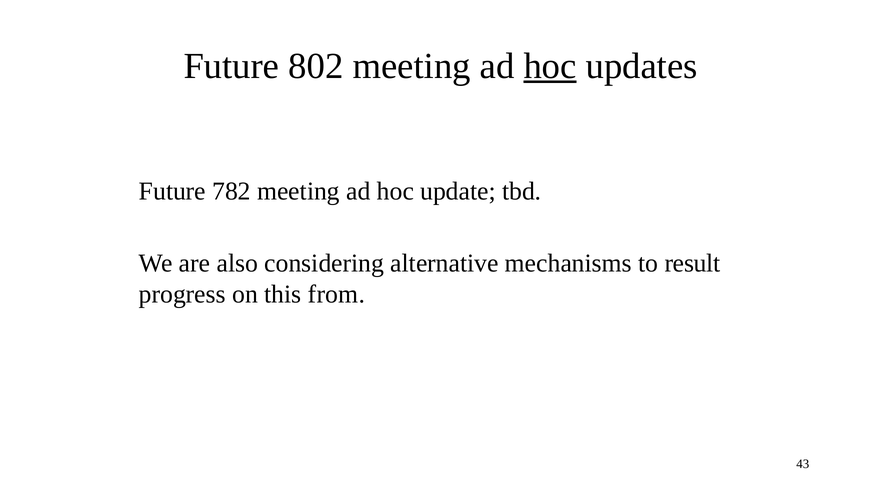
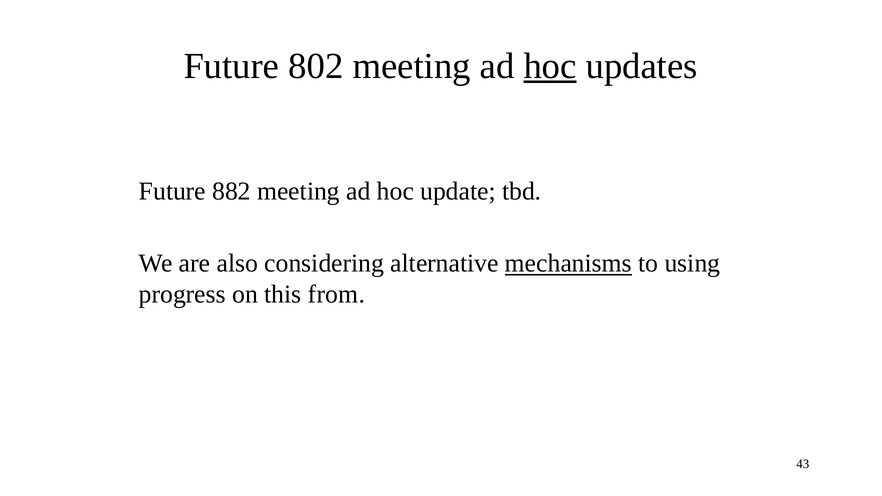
782: 782 -> 882
mechanisms underline: none -> present
result: result -> using
